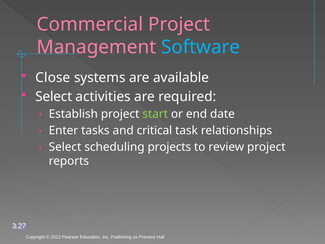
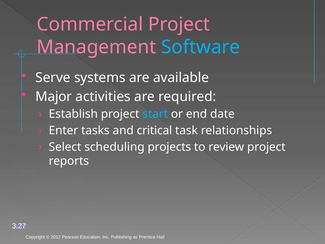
Close: Close -> Serve
Select at (54, 97): Select -> Major
start colour: light green -> light blue
